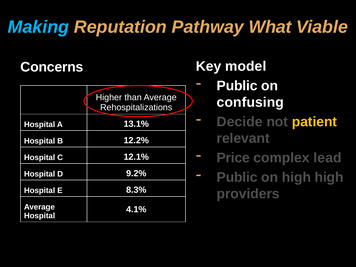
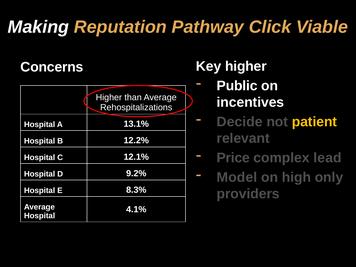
Making colour: light blue -> white
What: What -> Click
Key model: model -> higher
confusing: confusing -> incentives
Public at (237, 177): Public -> Model
high high: high -> only
